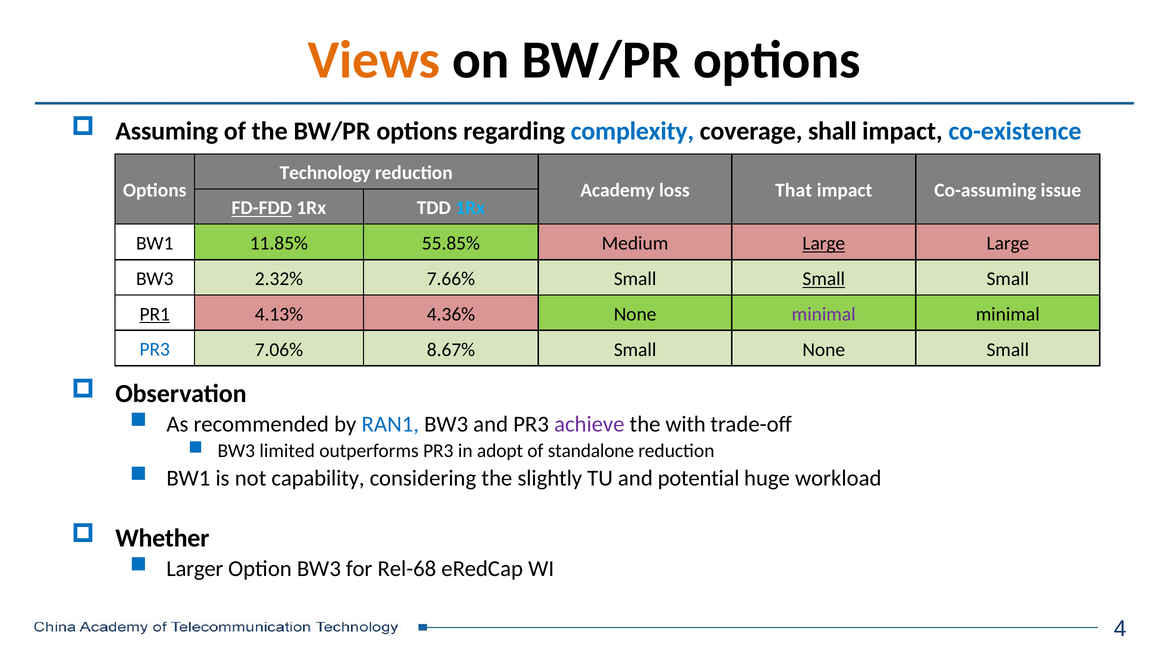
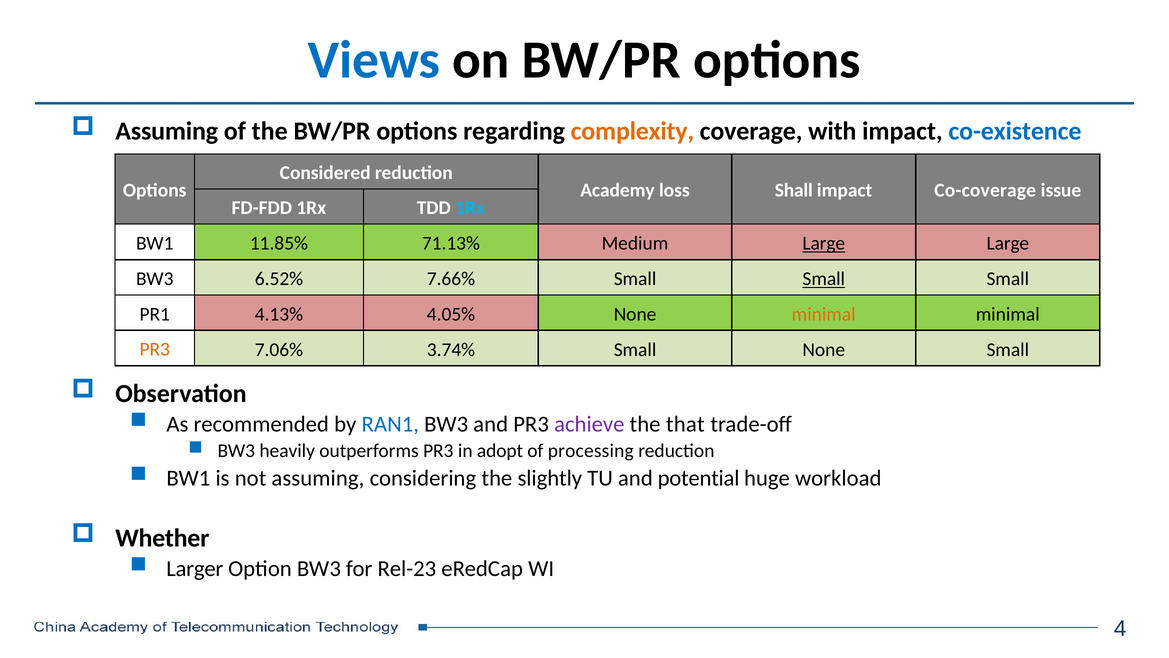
Views colour: orange -> blue
complexity colour: blue -> orange
shall: shall -> with
Technology: Technology -> Considered
That: That -> Shall
Co-assuming: Co-assuming -> Co-coverage
FD-FDD underline: present -> none
55.85%: 55.85% -> 71.13%
2.32%: 2.32% -> 6.52%
PR1 underline: present -> none
4.36%: 4.36% -> 4.05%
minimal at (824, 314) colour: purple -> orange
PR3 at (155, 349) colour: blue -> orange
8.67%: 8.67% -> 3.74%
with: with -> that
limited: limited -> heavily
standalone: standalone -> processing
not capability: capability -> assuming
Rel-68: Rel-68 -> Rel-23
